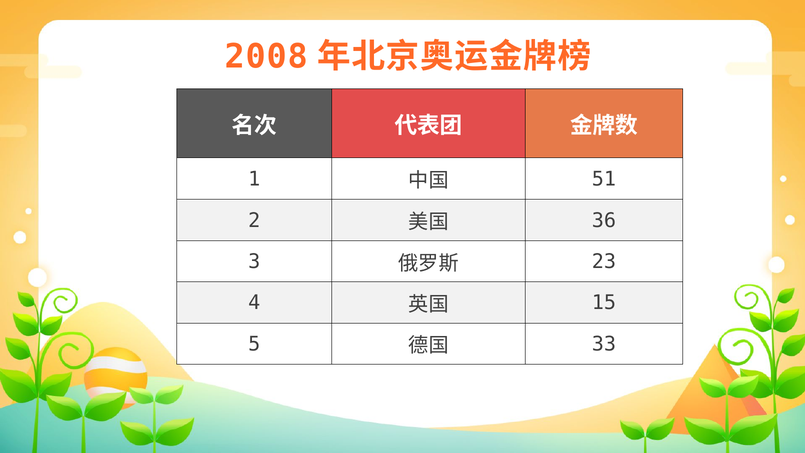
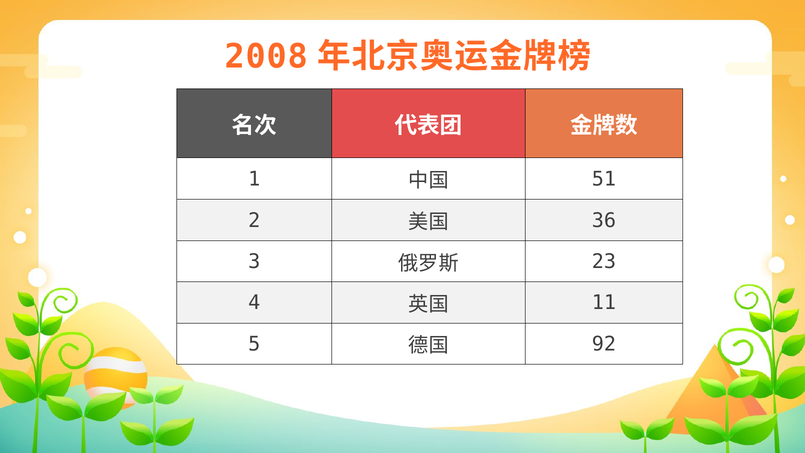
15: 15 -> 11
33: 33 -> 92
